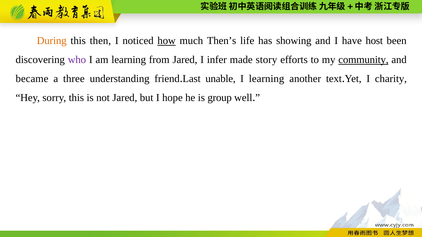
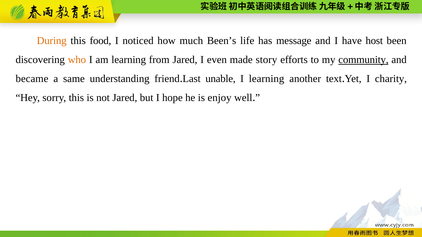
then: then -> food
how underline: present -> none
Then’s: Then’s -> Been’s
showing: showing -> message
who colour: purple -> orange
infer: infer -> even
three: three -> same
group: group -> enjoy
